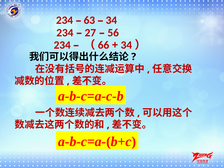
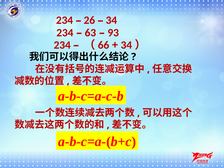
63: 63 -> 26
27: 27 -> 63
56: 56 -> 93
